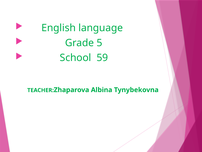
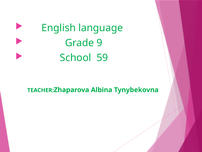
5: 5 -> 9
